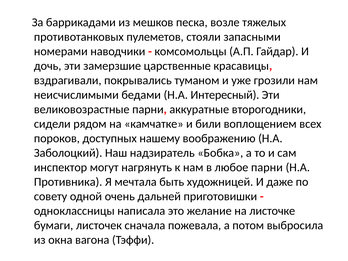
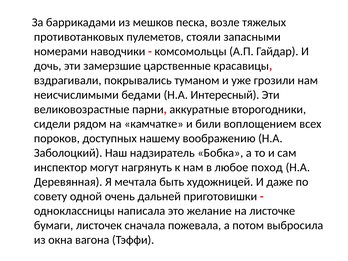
любое парни: парни -> поход
Противника: Противника -> Деревянная
